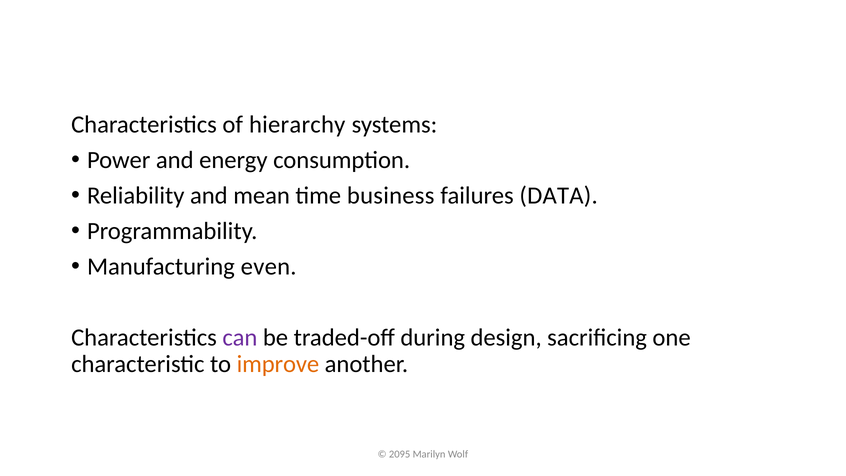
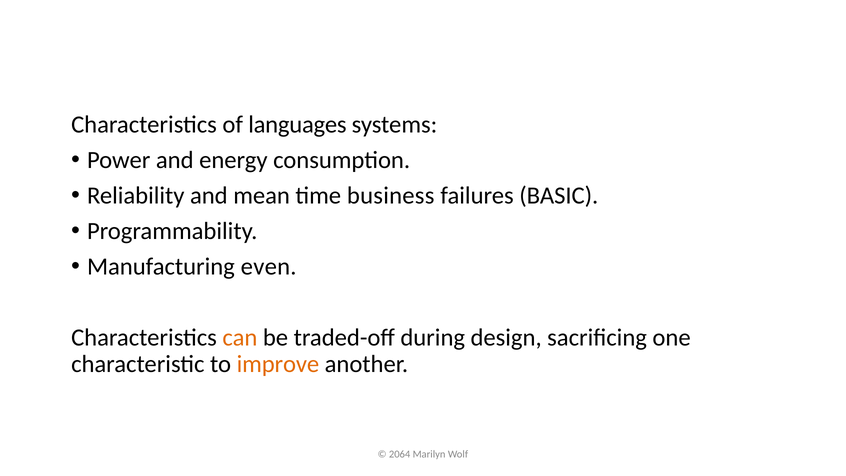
hierarchy: hierarchy -> languages
DATA: DATA -> BASIC
can colour: purple -> orange
2095: 2095 -> 2064
